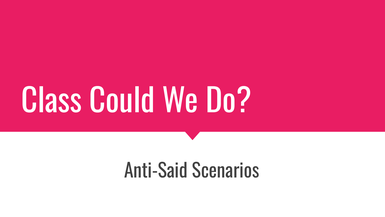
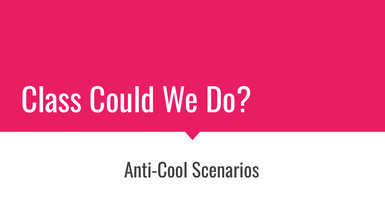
Anti-Said: Anti-Said -> Anti-Cool
